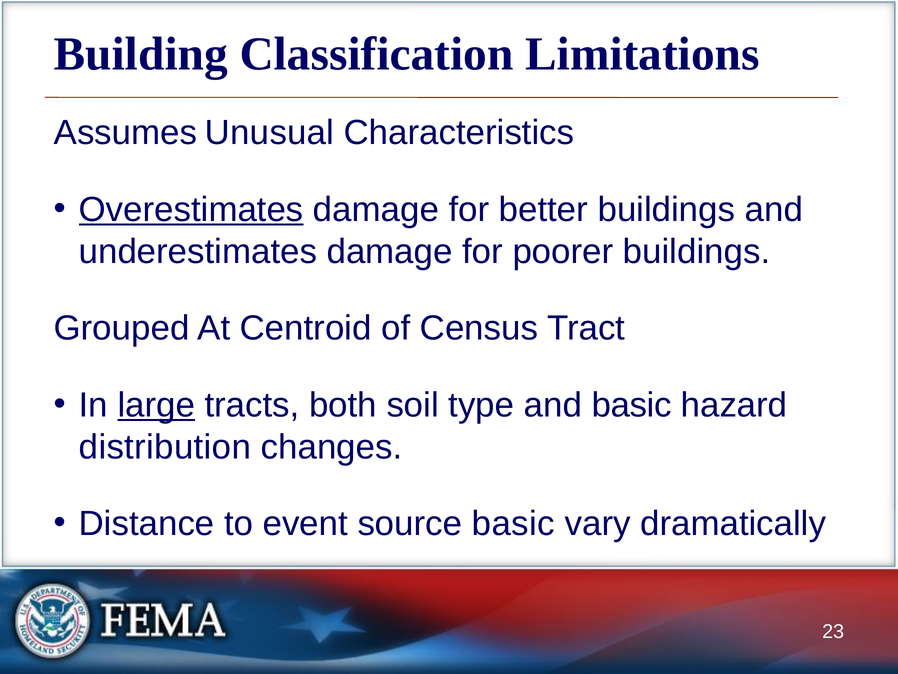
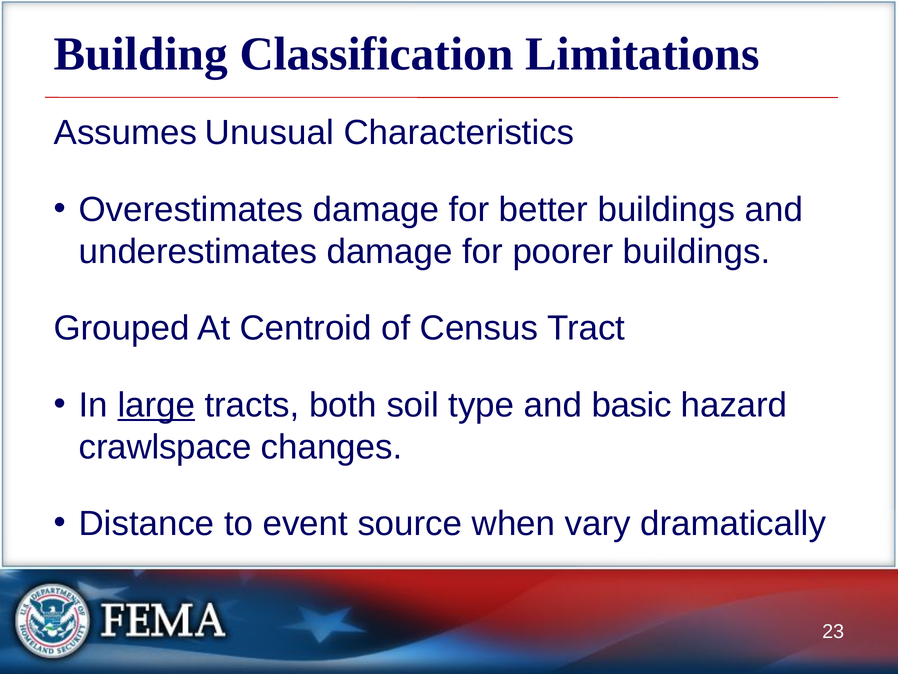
Overestimates underline: present -> none
distribution: distribution -> crawlspace
source basic: basic -> when
